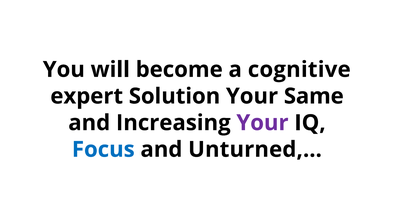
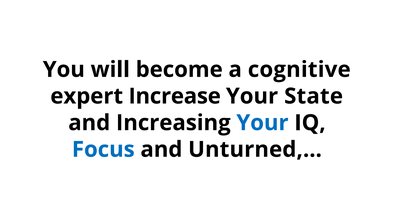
Solution: Solution -> Increase
Same: Same -> State
Your at (262, 123) colour: purple -> blue
